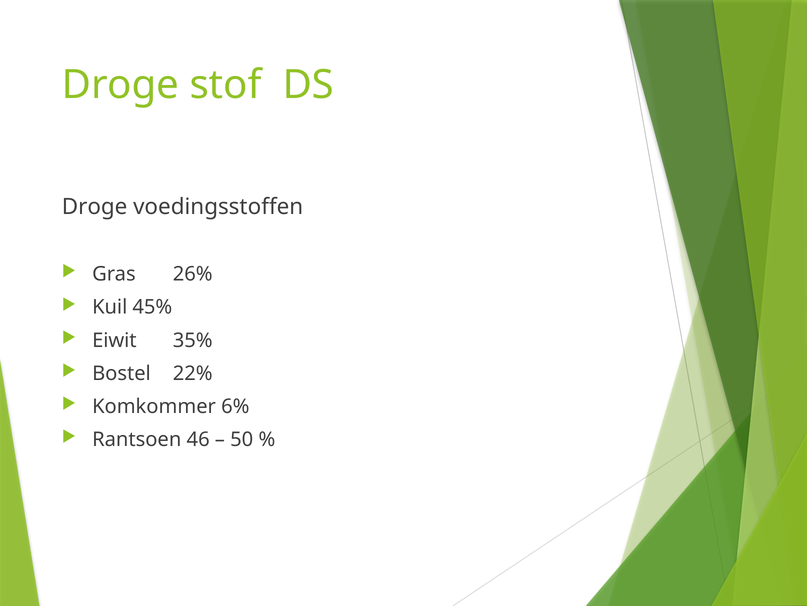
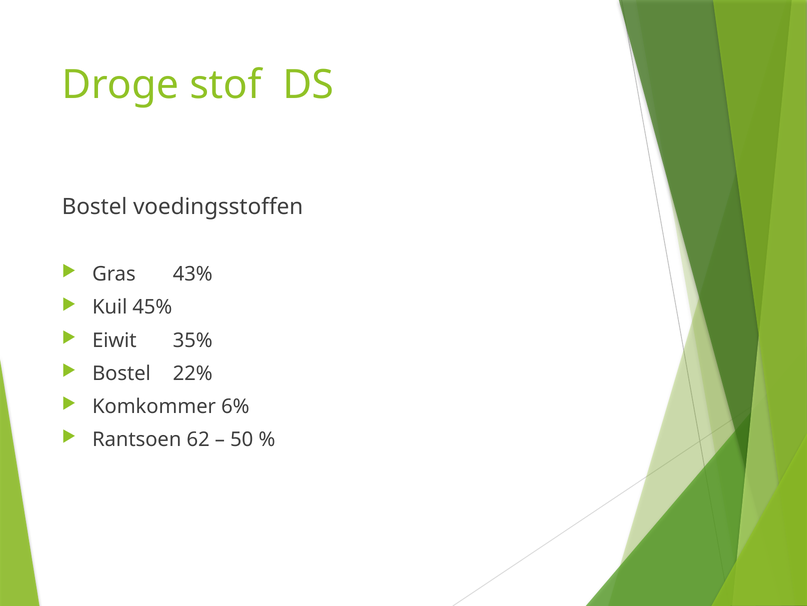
Droge at (95, 207): Droge -> Bostel
26%: 26% -> 43%
46: 46 -> 62
